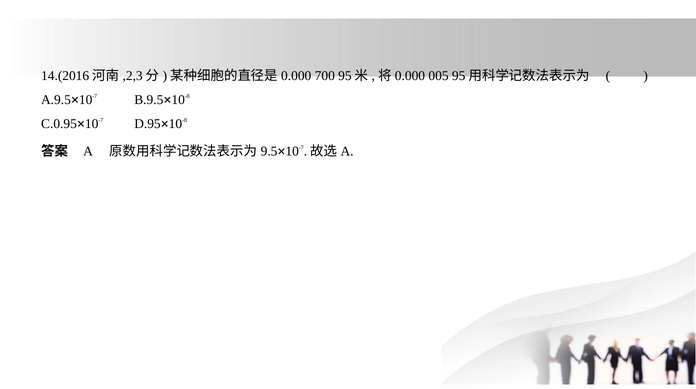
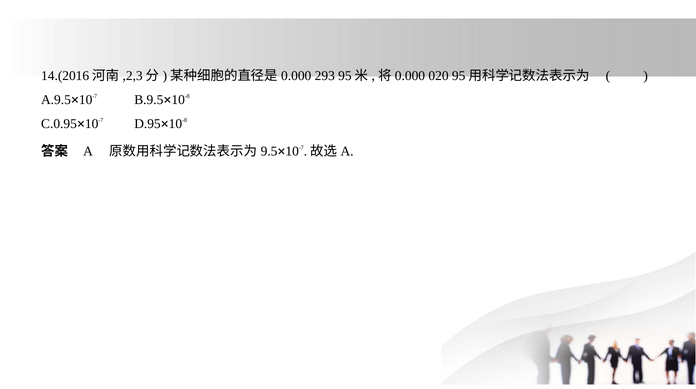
700: 700 -> 293
005: 005 -> 020
